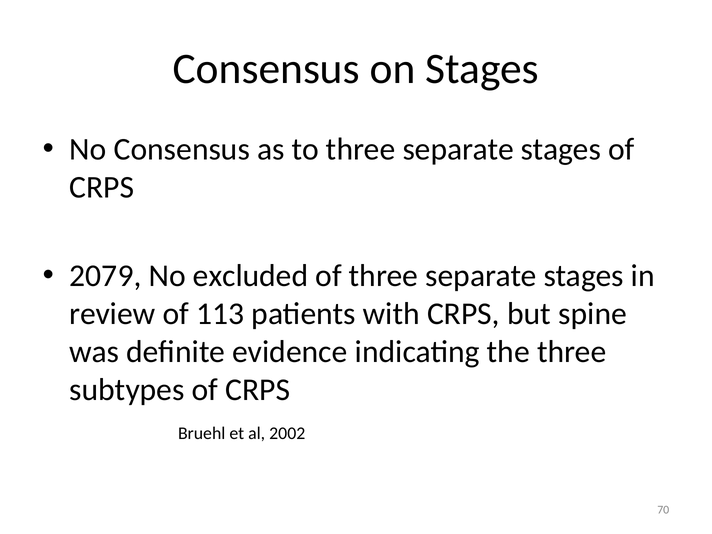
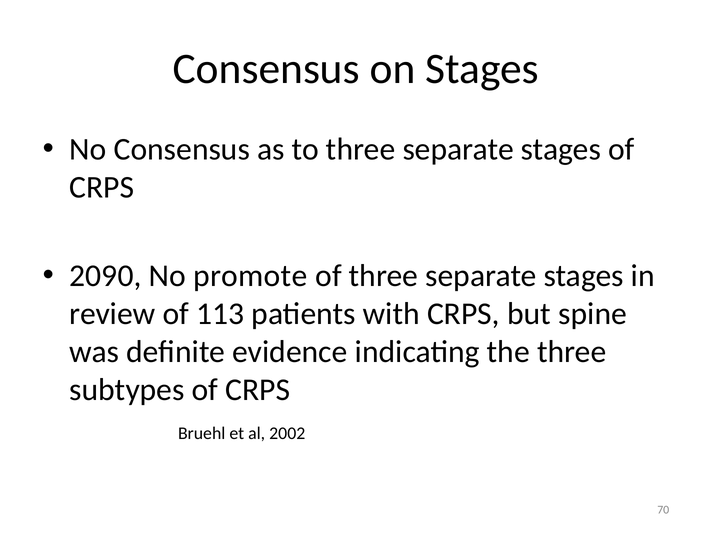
2079: 2079 -> 2090
excluded: excluded -> promote
